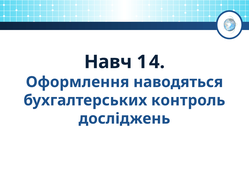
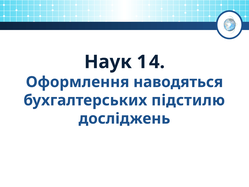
Навч: Навч -> Наук
контроль: контроль -> підстилю
